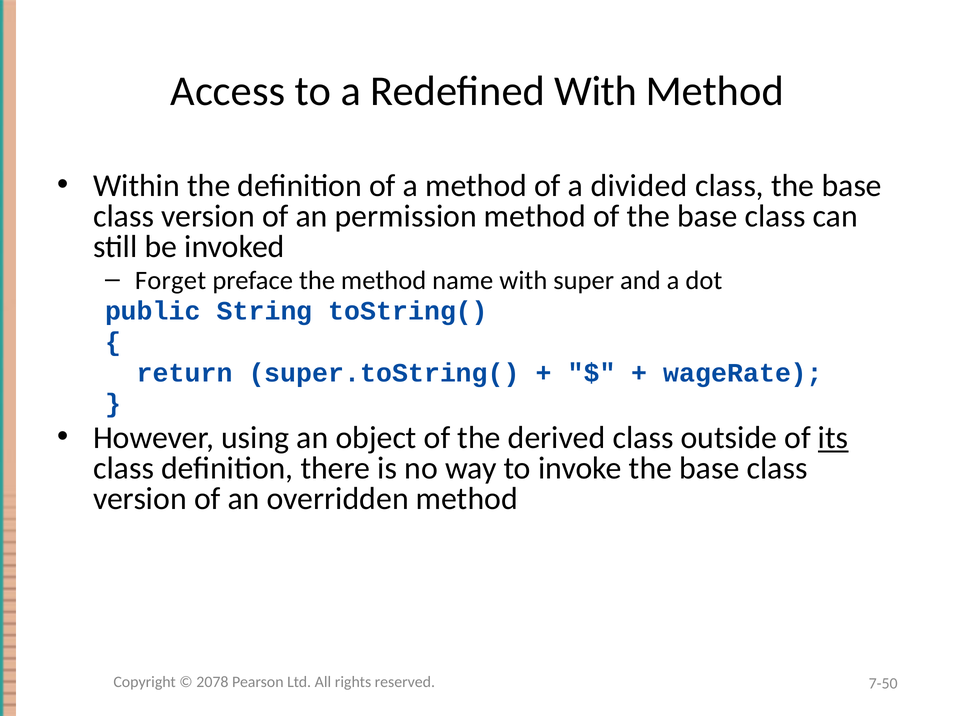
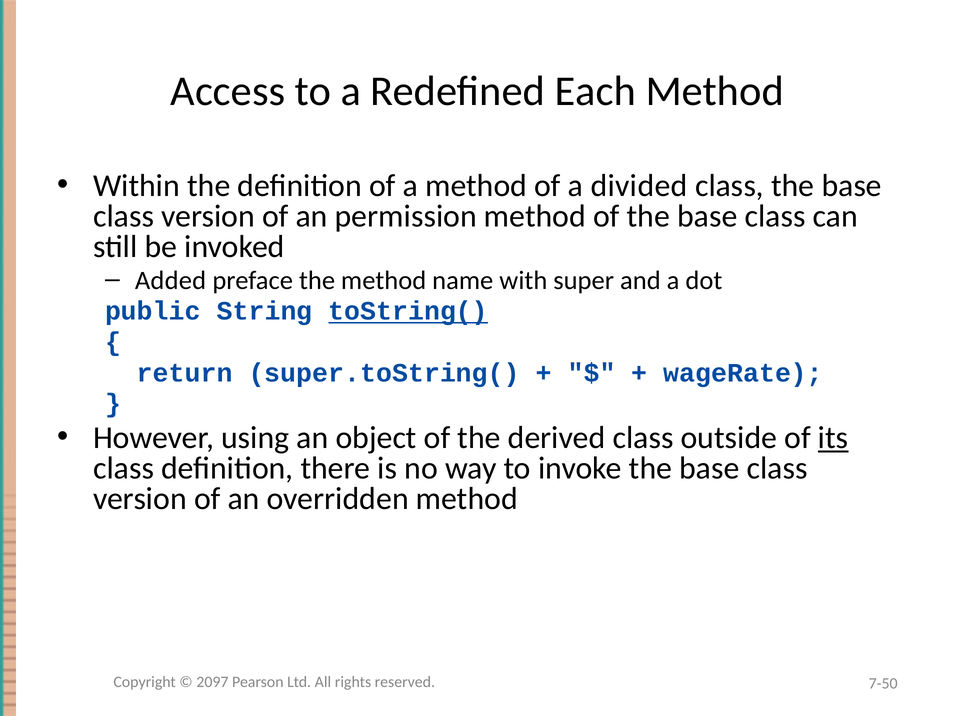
Redefined With: With -> Each
Forget: Forget -> Added
toString( underline: none -> present
2078: 2078 -> 2097
